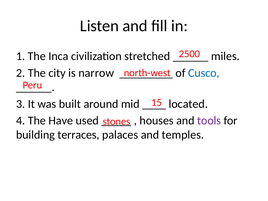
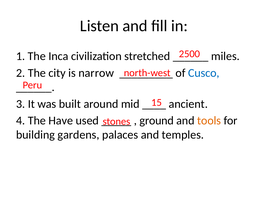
located: located -> ancient
houses: houses -> ground
tools colour: purple -> orange
terraces: terraces -> gardens
